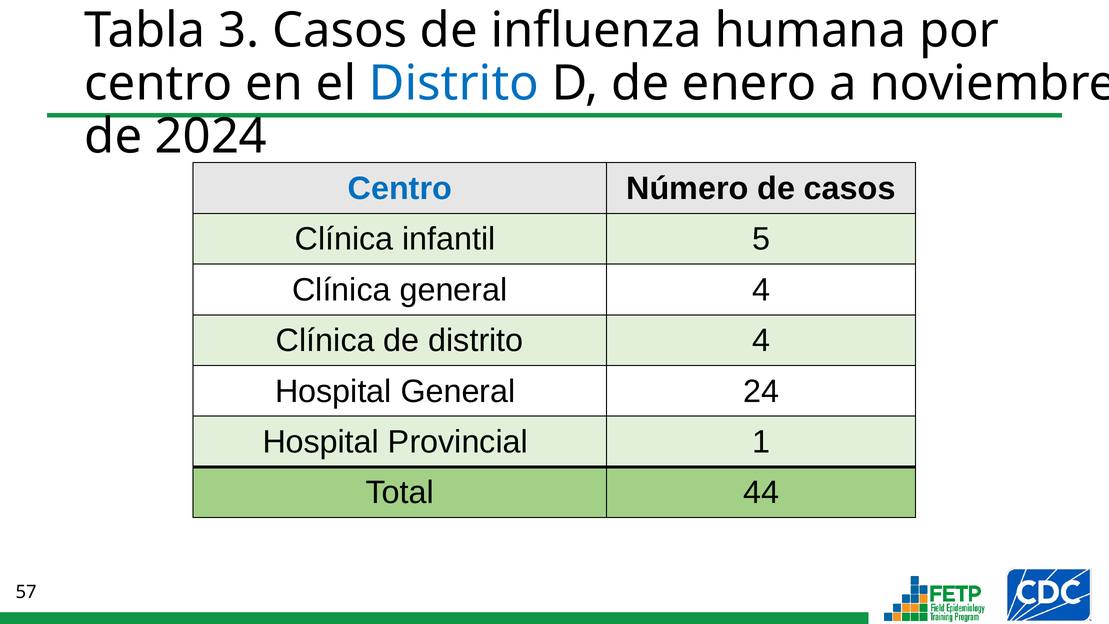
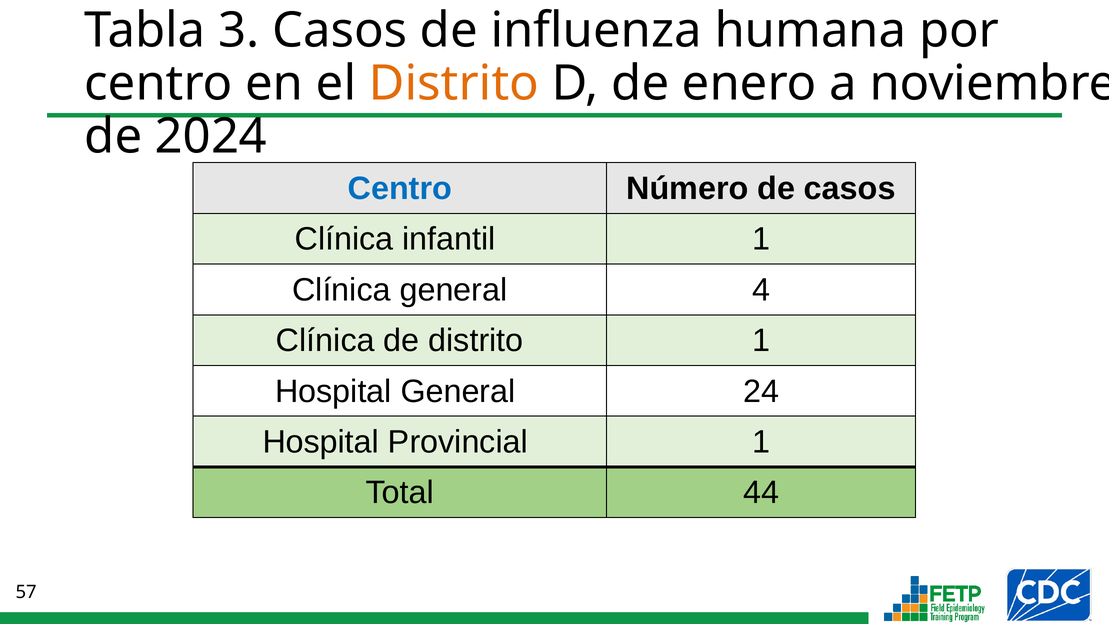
Distrito at (454, 83) colour: blue -> orange
infantil 5: 5 -> 1
distrito 4: 4 -> 1
